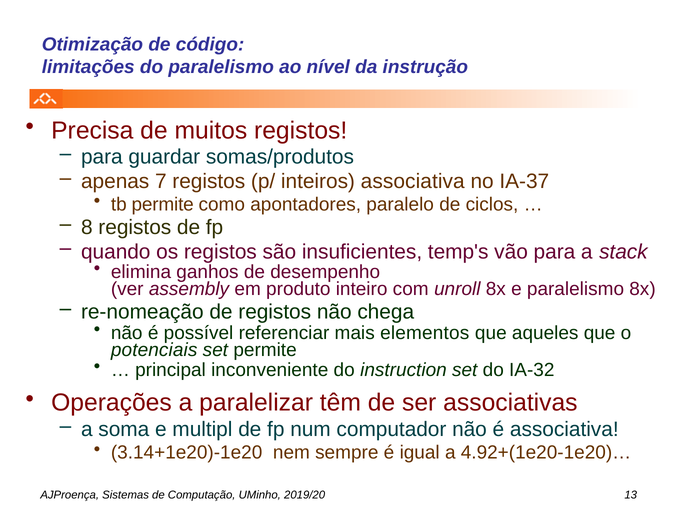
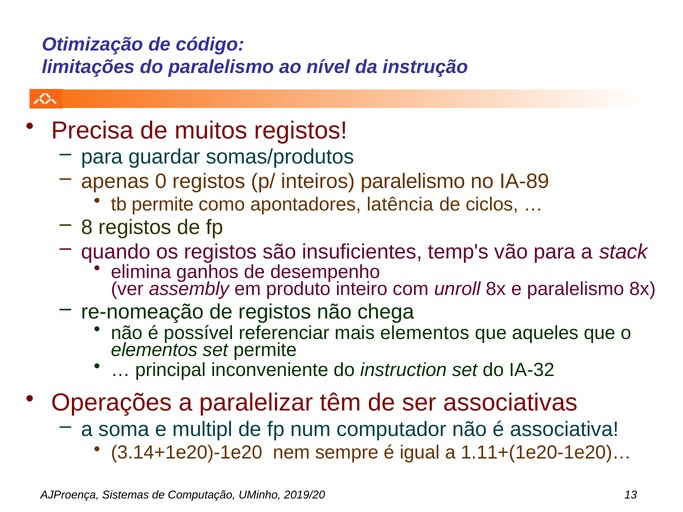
7: 7 -> 0
inteiros associativa: associativa -> paralelismo
IA-37: IA-37 -> IA-89
paralelo: paralelo -> latência
potenciais at (154, 350): potenciais -> elementos
4.92+(1e20-1e20)…: 4.92+(1e20-1e20)… -> 1.11+(1e20-1e20)…
